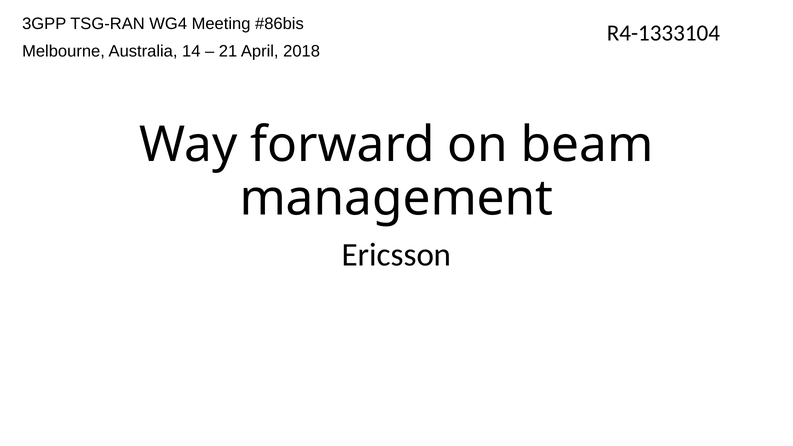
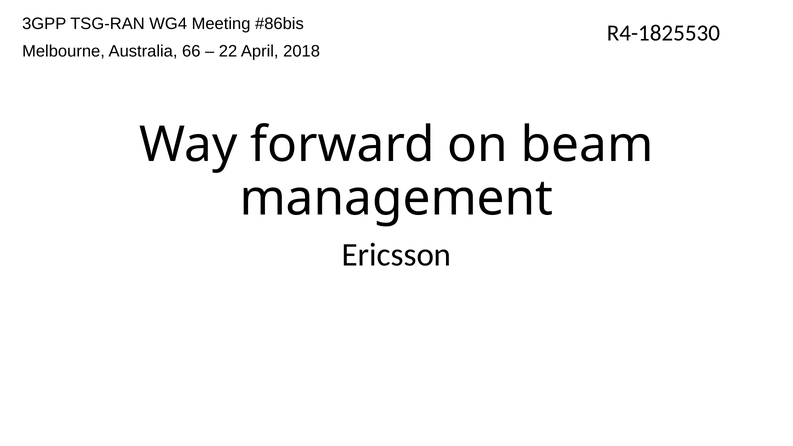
R4-1333104: R4-1333104 -> R4-1825530
14: 14 -> 66
21: 21 -> 22
